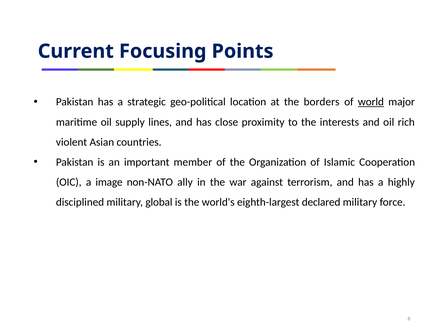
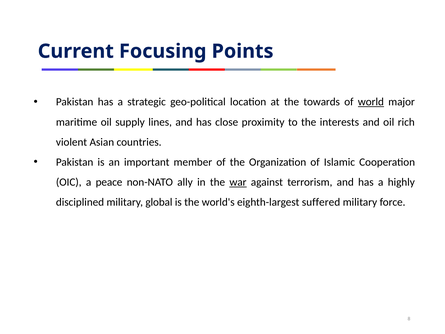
borders: borders -> towards
image: image -> peace
war underline: none -> present
declared: declared -> suffered
